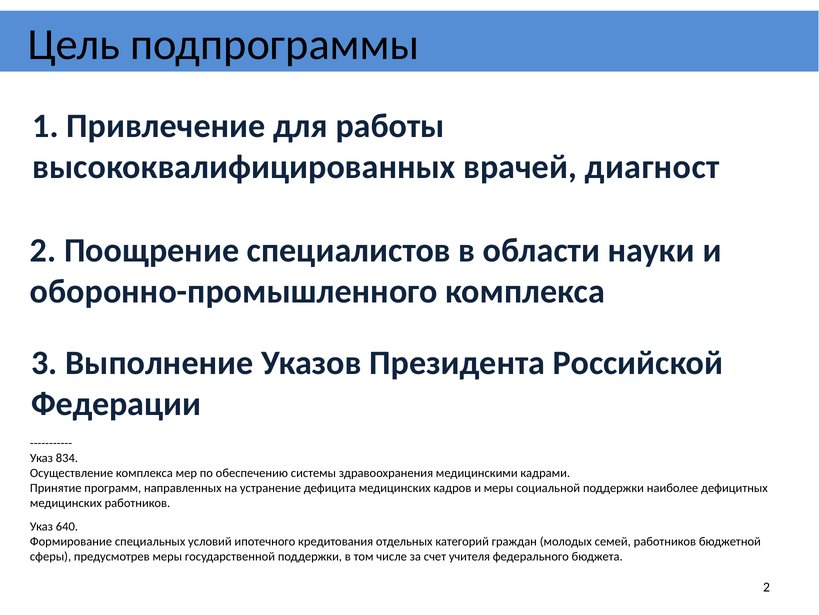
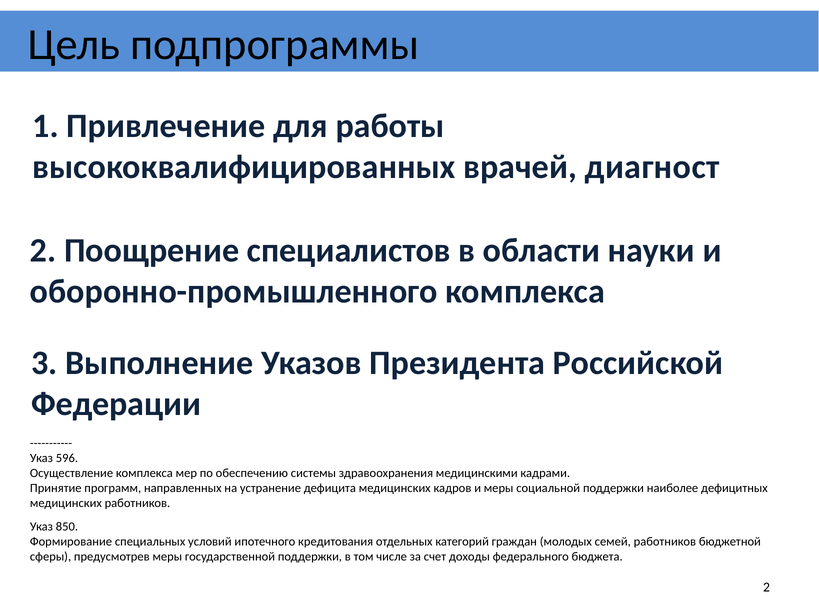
834: 834 -> 596
640: 640 -> 850
учителя: учителя -> доходы
